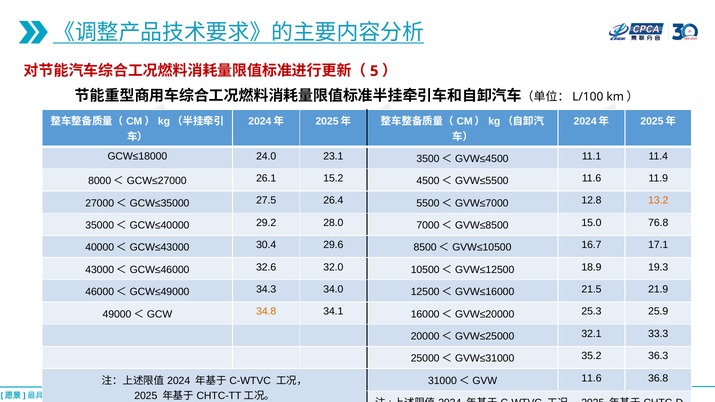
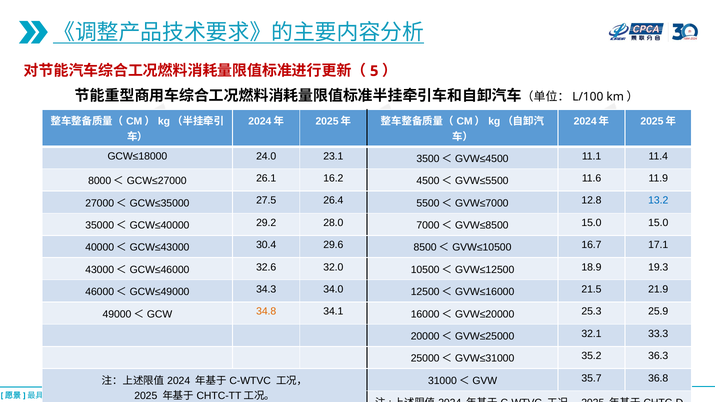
15.2: 15.2 -> 16.2
13.2 colour: orange -> blue
15.0 76.8: 76.8 -> 15.0
11.6 at (592, 378): 11.6 -> 35.7
